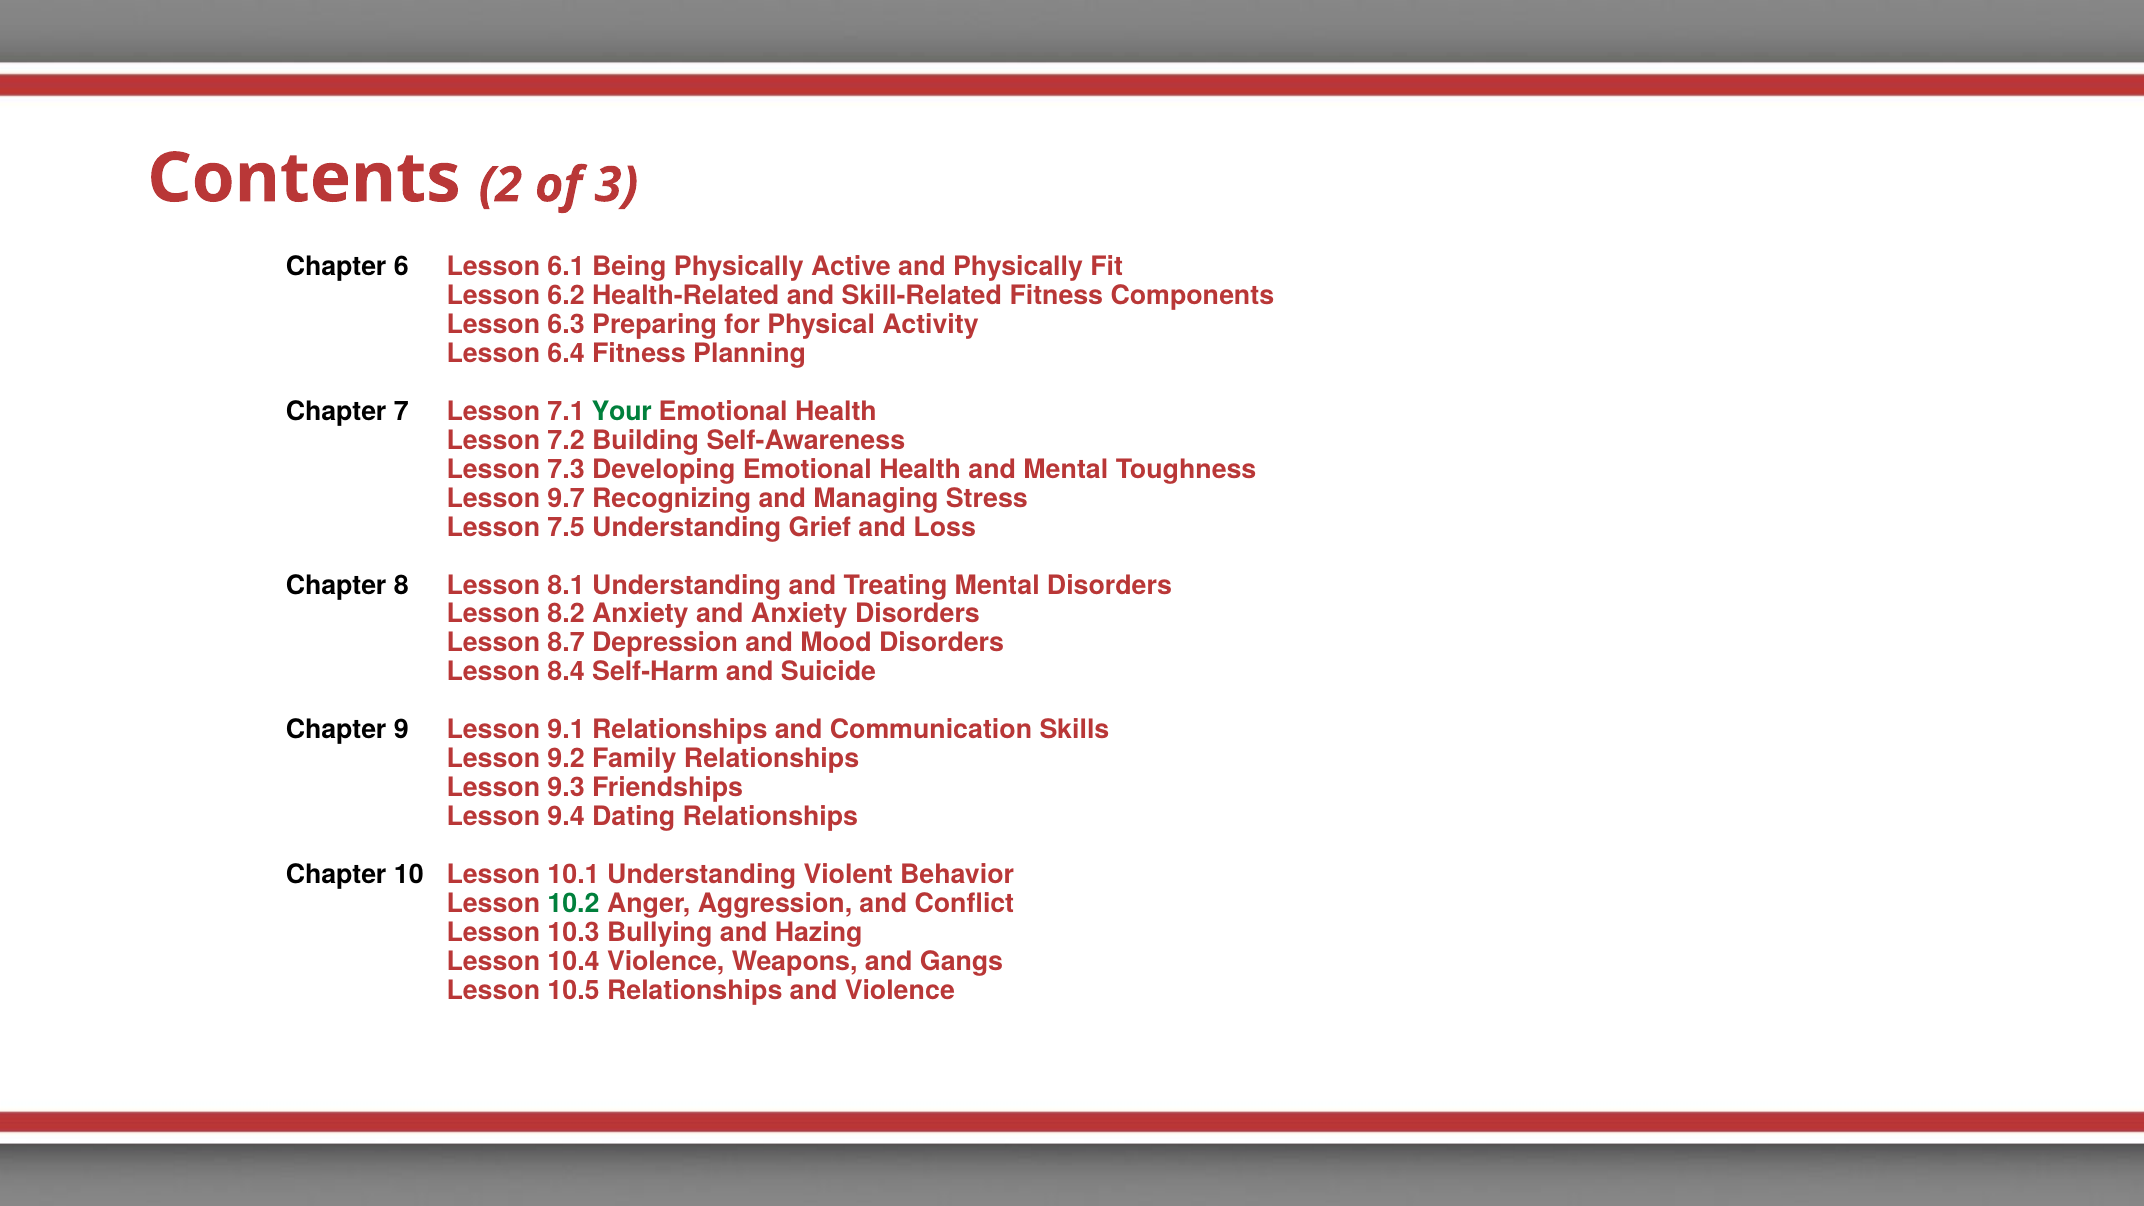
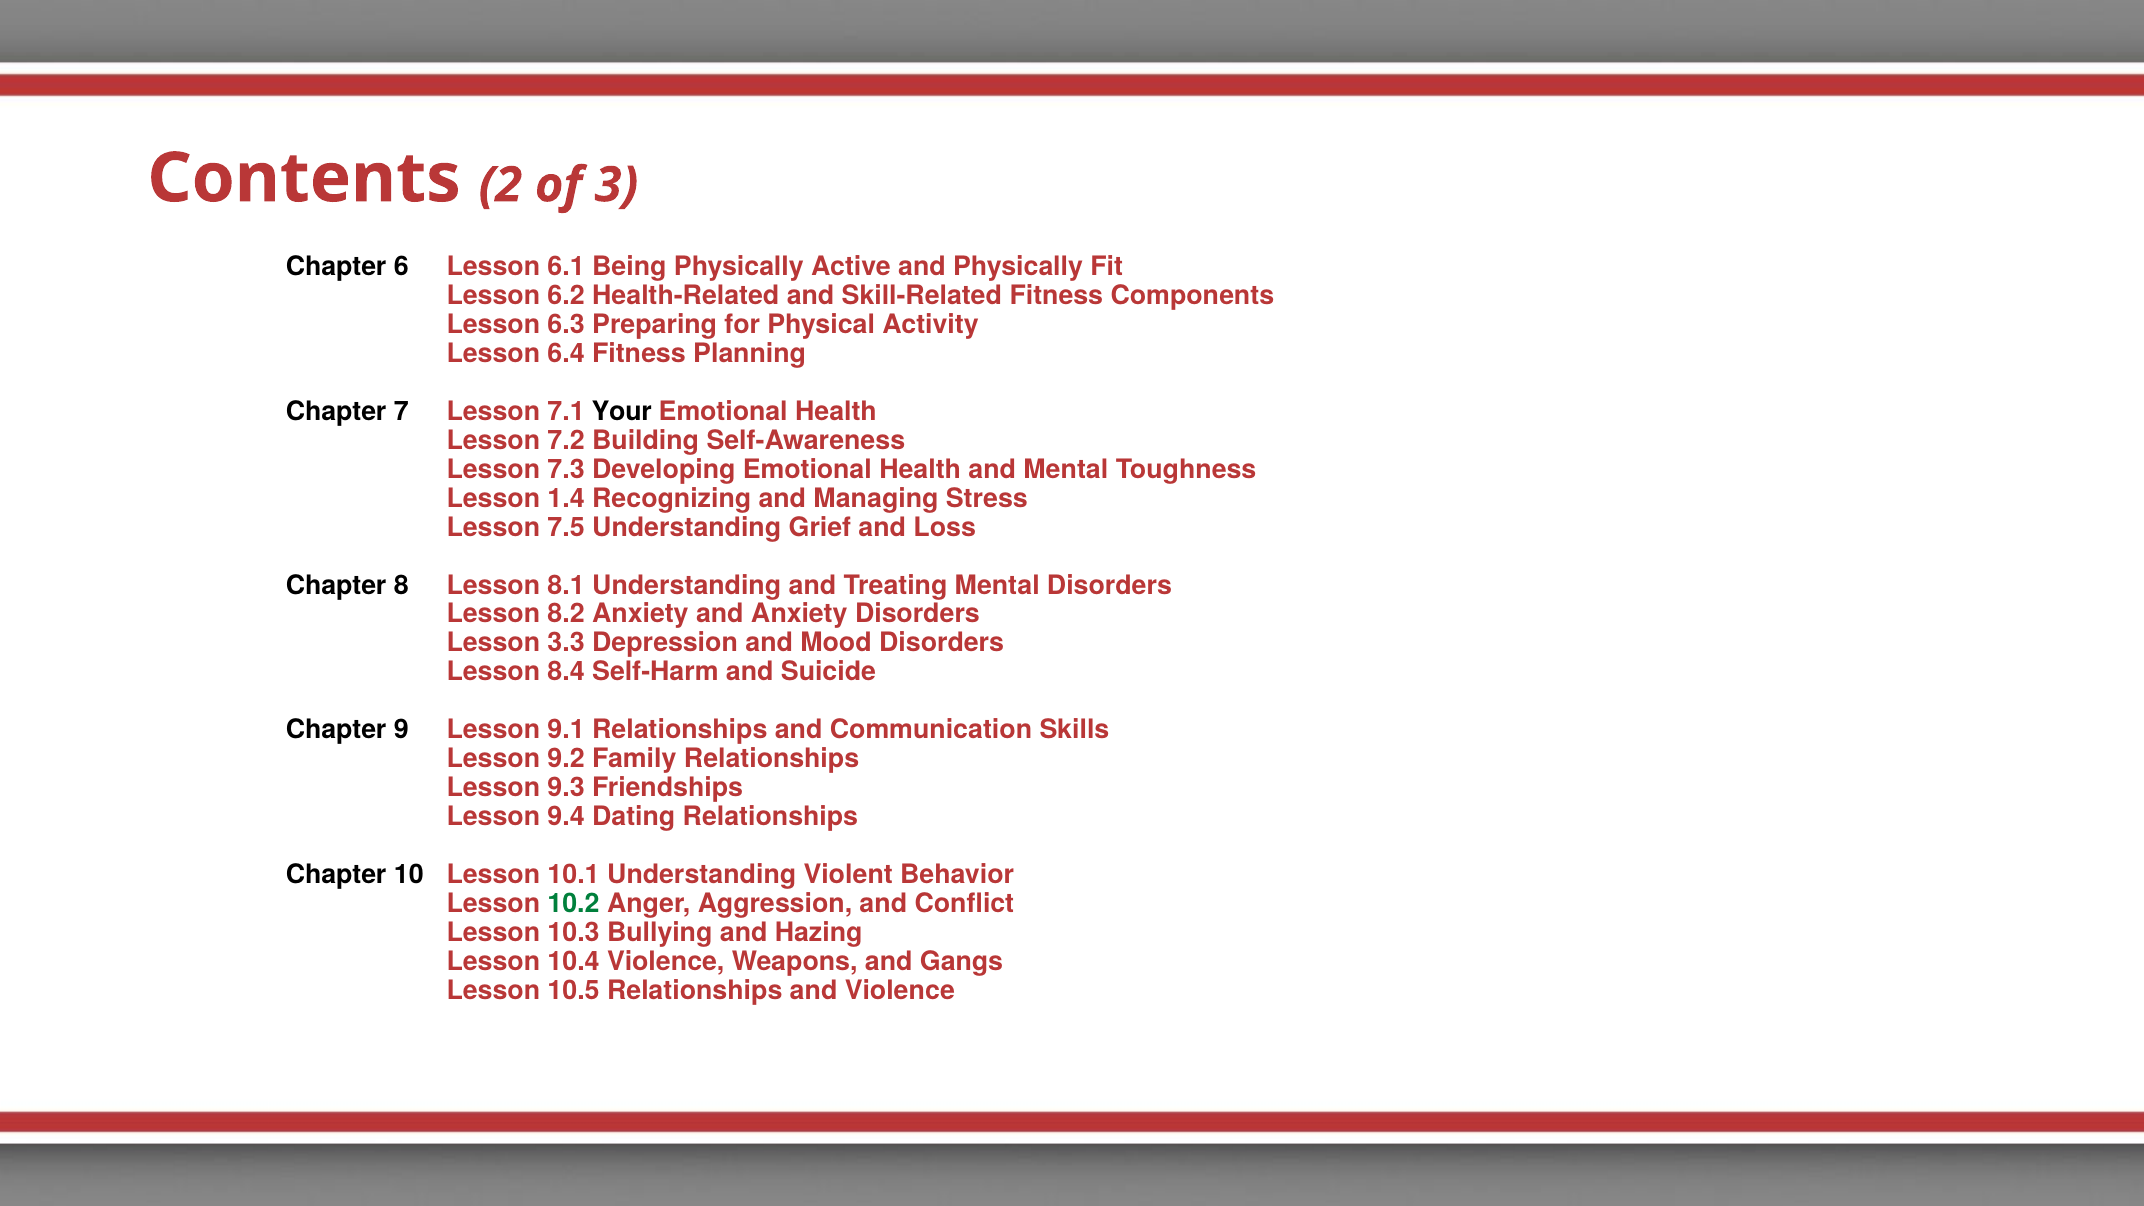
Your colour: green -> black
9.7: 9.7 -> 1.4
8.7: 8.7 -> 3.3
